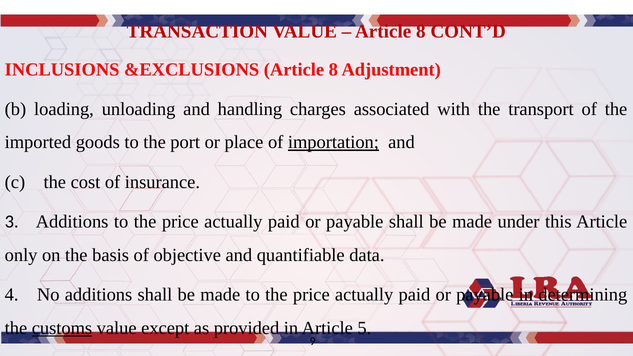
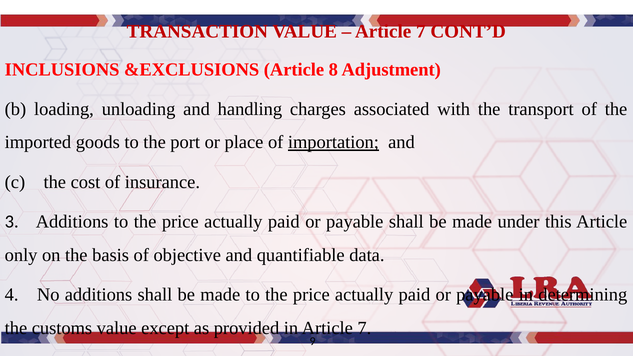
8 at (421, 32): 8 -> 7
customs underline: present -> none
in Article 5: 5 -> 7
